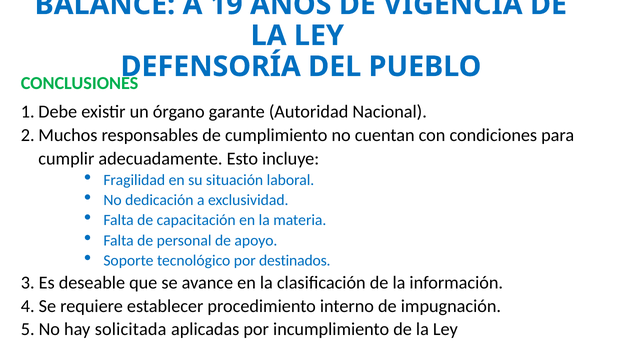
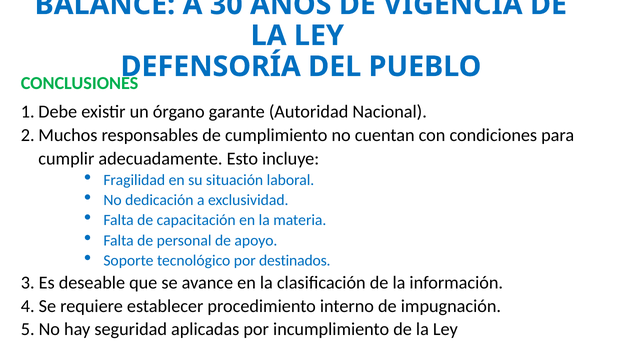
19: 19 -> 30
solicitada: solicitada -> seguridad
